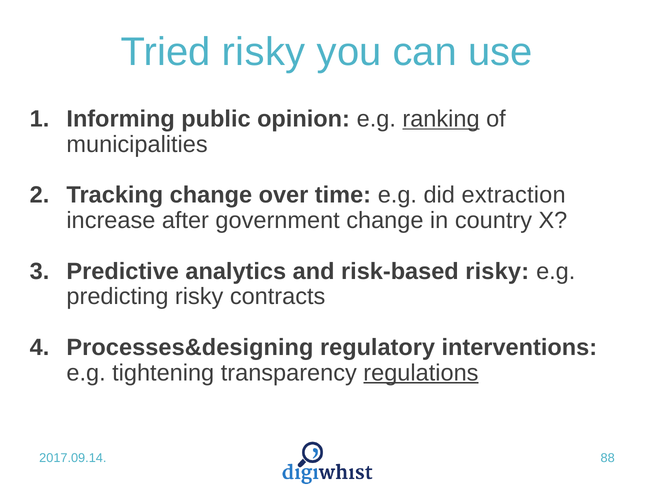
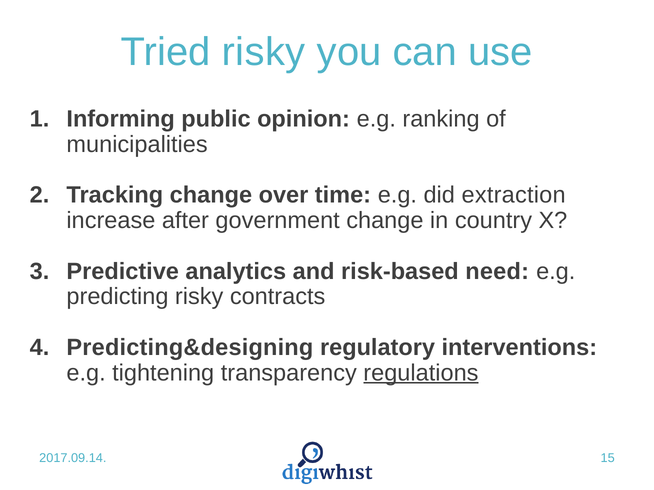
ranking underline: present -> none
risk-based risky: risky -> need
Processes&designing: Processes&designing -> Predicting&designing
88: 88 -> 15
